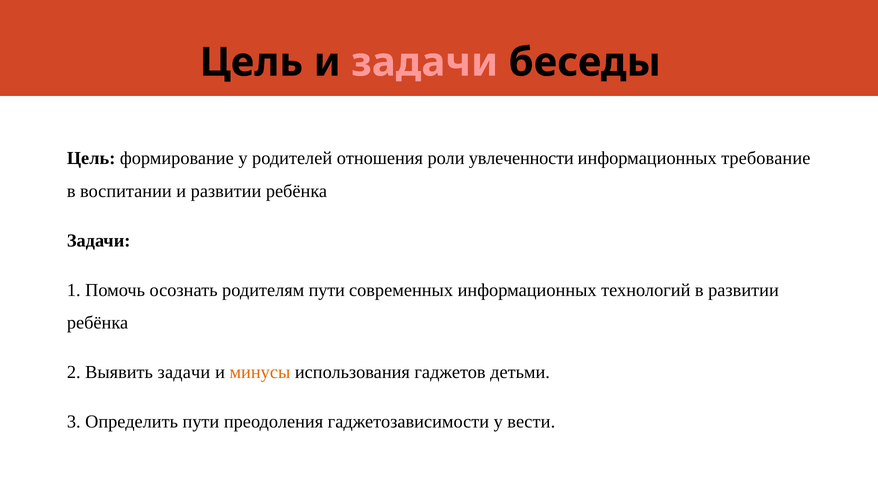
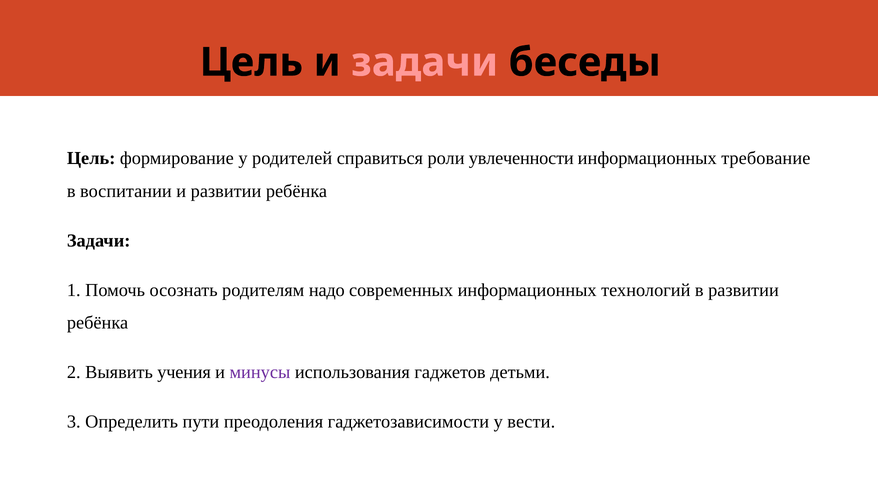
отношения: отношения -> справиться
родителям пути: пути -> надо
Выявить задачи: задачи -> учения
минусы colour: orange -> purple
